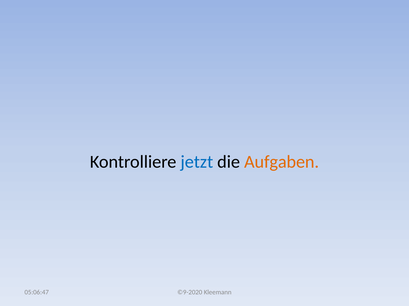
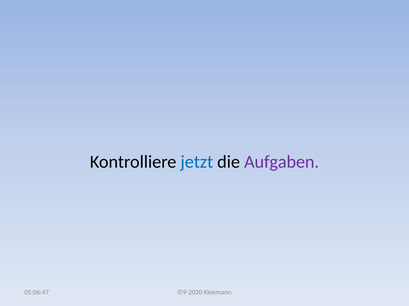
Aufgaben colour: orange -> purple
